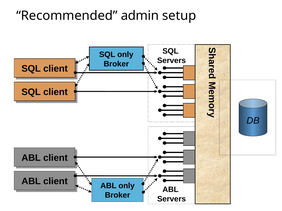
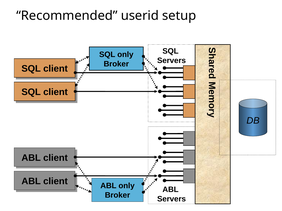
admin: admin -> userid
